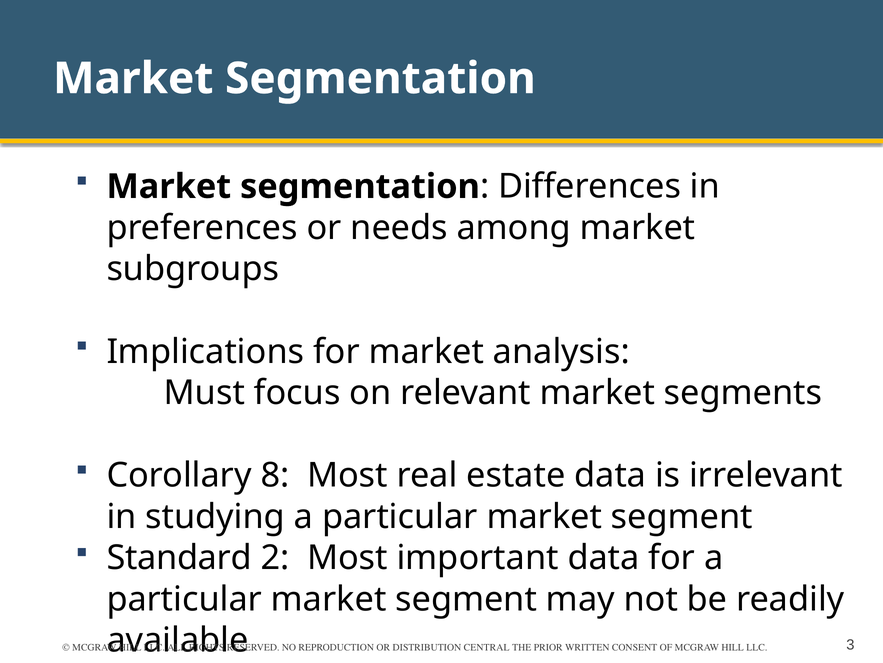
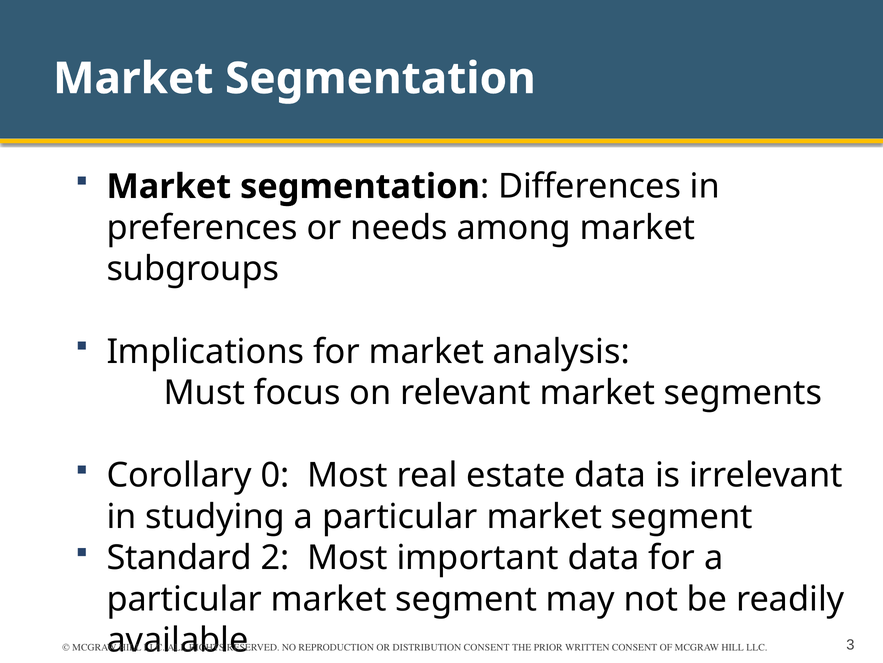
8: 8 -> 0
DISTRIBUTION CENTRAL: CENTRAL -> CONSENT
